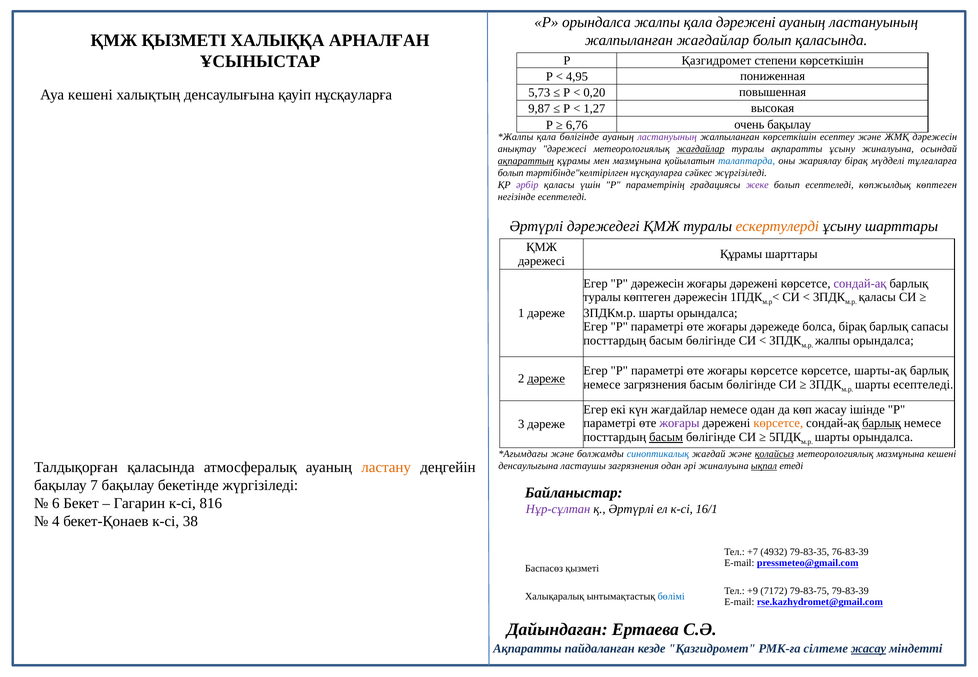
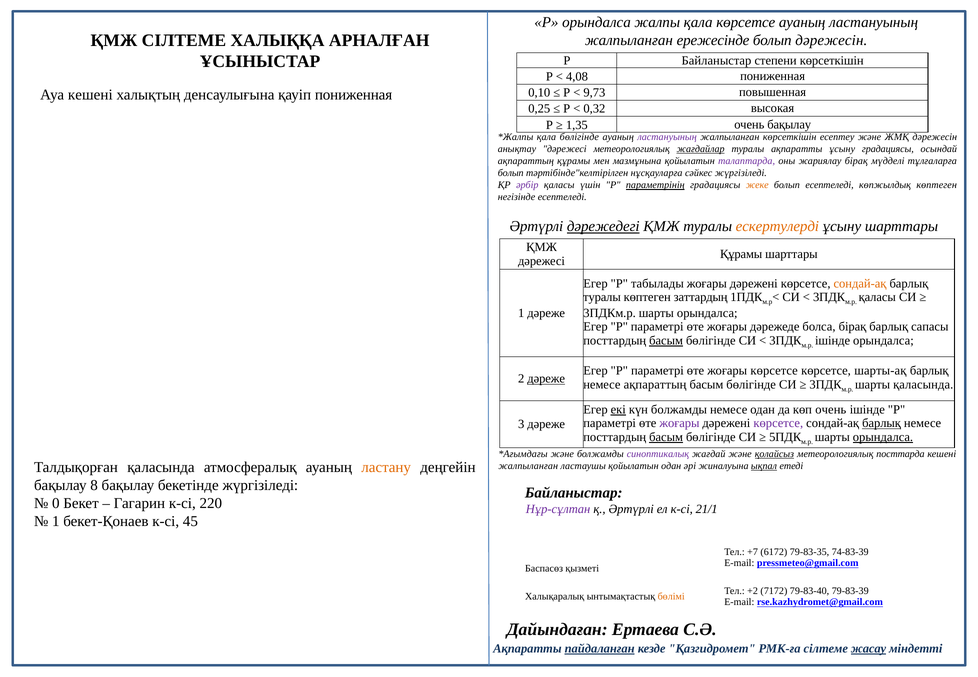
қала дәрежені: дәрежені -> көрсетсе
ҚМЖ ҚЫЗМЕТІ: ҚЫЗМЕТІ -> СІЛТЕМЕ
жалпыланған жағдайлар: жағдайлар -> ережесінде
болып қаласында: қаласында -> дәрежесін
Р Қазгидромет: Қазгидромет -> Байланыстар
4,95: 4,95 -> 4,08
5,73: 5,73 -> 0,10
0,20: 0,20 -> 9,73
қауіп нұсқауларға: нұсқауларға -> пониженная
9,87: 9,87 -> 0,25
1,27: 1,27 -> 0,32
6,76: 6,76 -> 1,35
ұсыну жиналуына: жиналуына -> градациясы
ақпараттың at (526, 161) underline: present -> none
талаптарда colour: blue -> purple
параметрінің underline: none -> present
жеке colour: purple -> orange
дәрежедегі underline: none -> present
Р дәрежесін: дәрежесін -> табылады
сондай-ақ at (860, 283) colour: purple -> orange
көптеген дәрежесін: дәрежесін -> заттардың
басым at (666, 341) underline: none -> present
жалпы at (833, 341): жалпы -> ішінде
немесе загрязнения: загрязнения -> ақпараттың
шарты есептеледі: есептеледі -> қаласында
екі underline: none -> present
күн жағдайлар: жағдайлар -> болжамды
көп жасау: жасау -> очень
көрсетсе at (778, 423) colour: orange -> purple
орындалса at (883, 437) underline: none -> present
синоптикалық colour: blue -> purple
метеорологиялық мазмұнына: мазмұнына -> посттарда
денсаулығына at (528, 466): денсаулығына -> жалпыланған
ластаушы загрязнения: загрязнения -> қойылатын
7: 7 -> 8
6: 6 -> 0
816: 816 -> 220
16/1: 16/1 -> 21/1
4 at (56, 522): 4 -> 1
38: 38 -> 45
4932: 4932 -> 6172
76-83-39: 76-83-39 -> 74-83-39
+9: +9 -> +2
79-83-75: 79-83-75 -> 79-83-40
бөлімі colour: blue -> orange
пайдаланған underline: none -> present
